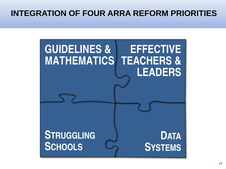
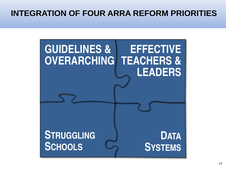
MATHEMATICS: MATHEMATICS -> OVERARCHING
